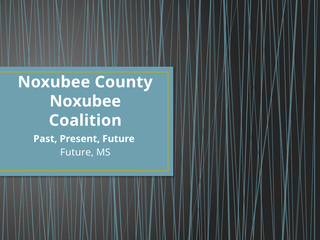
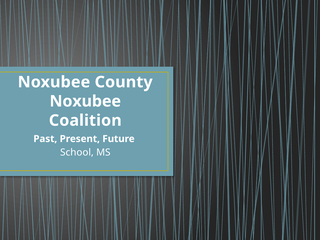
Future at (77, 153): Future -> School
